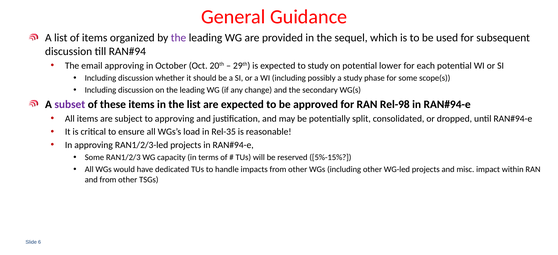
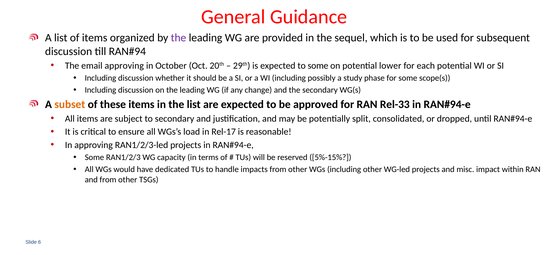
to study: study -> some
subset colour: purple -> orange
Rel-98: Rel-98 -> Rel-33
to approving: approving -> secondary
Rel-35: Rel-35 -> Rel-17
